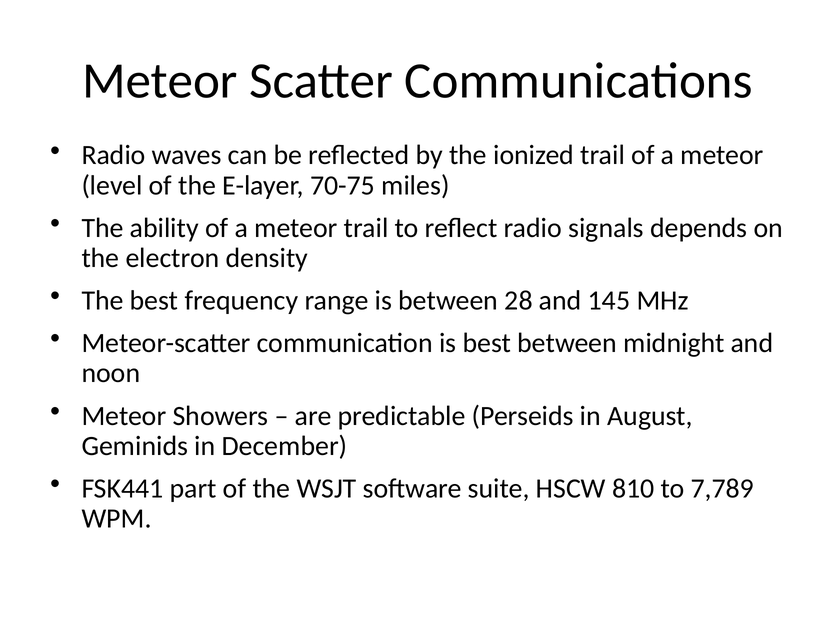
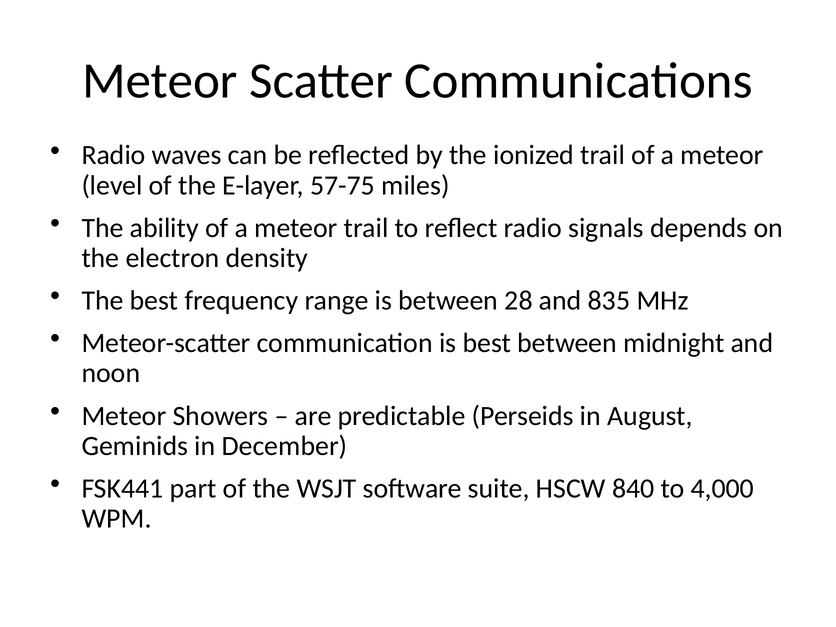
70-75: 70-75 -> 57-75
145: 145 -> 835
810: 810 -> 840
7,789: 7,789 -> 4,000
